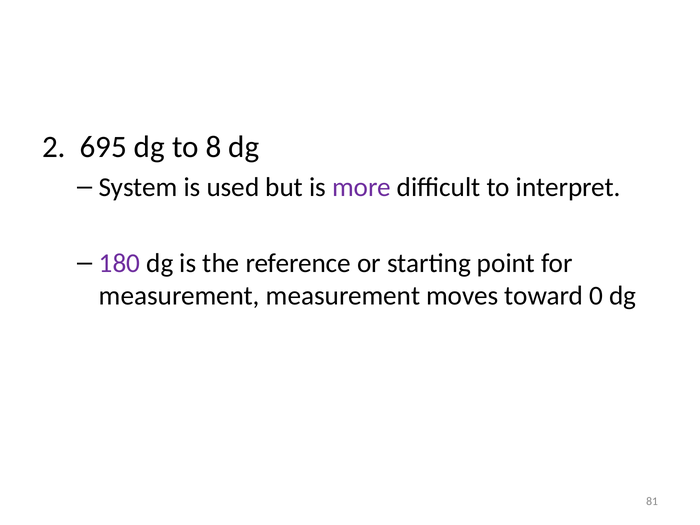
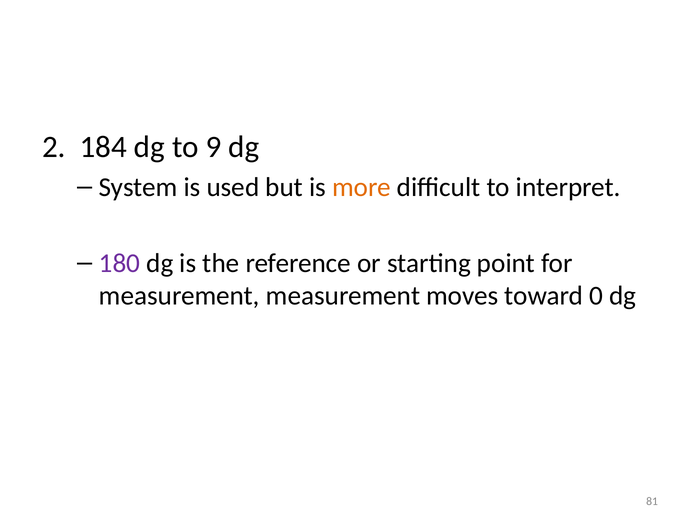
695: 695 -> 184
8: 8 -> 9
more colour: purple -> orange
